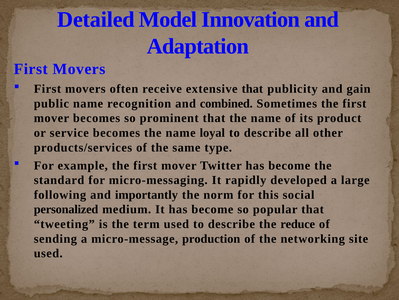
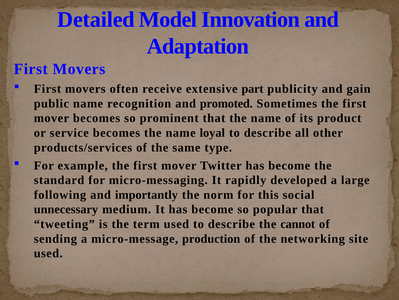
extensive that: that -> part
combined: combined -> promoted
personalized: personalized -> unnecessary
reduce: reduce -> cannot
